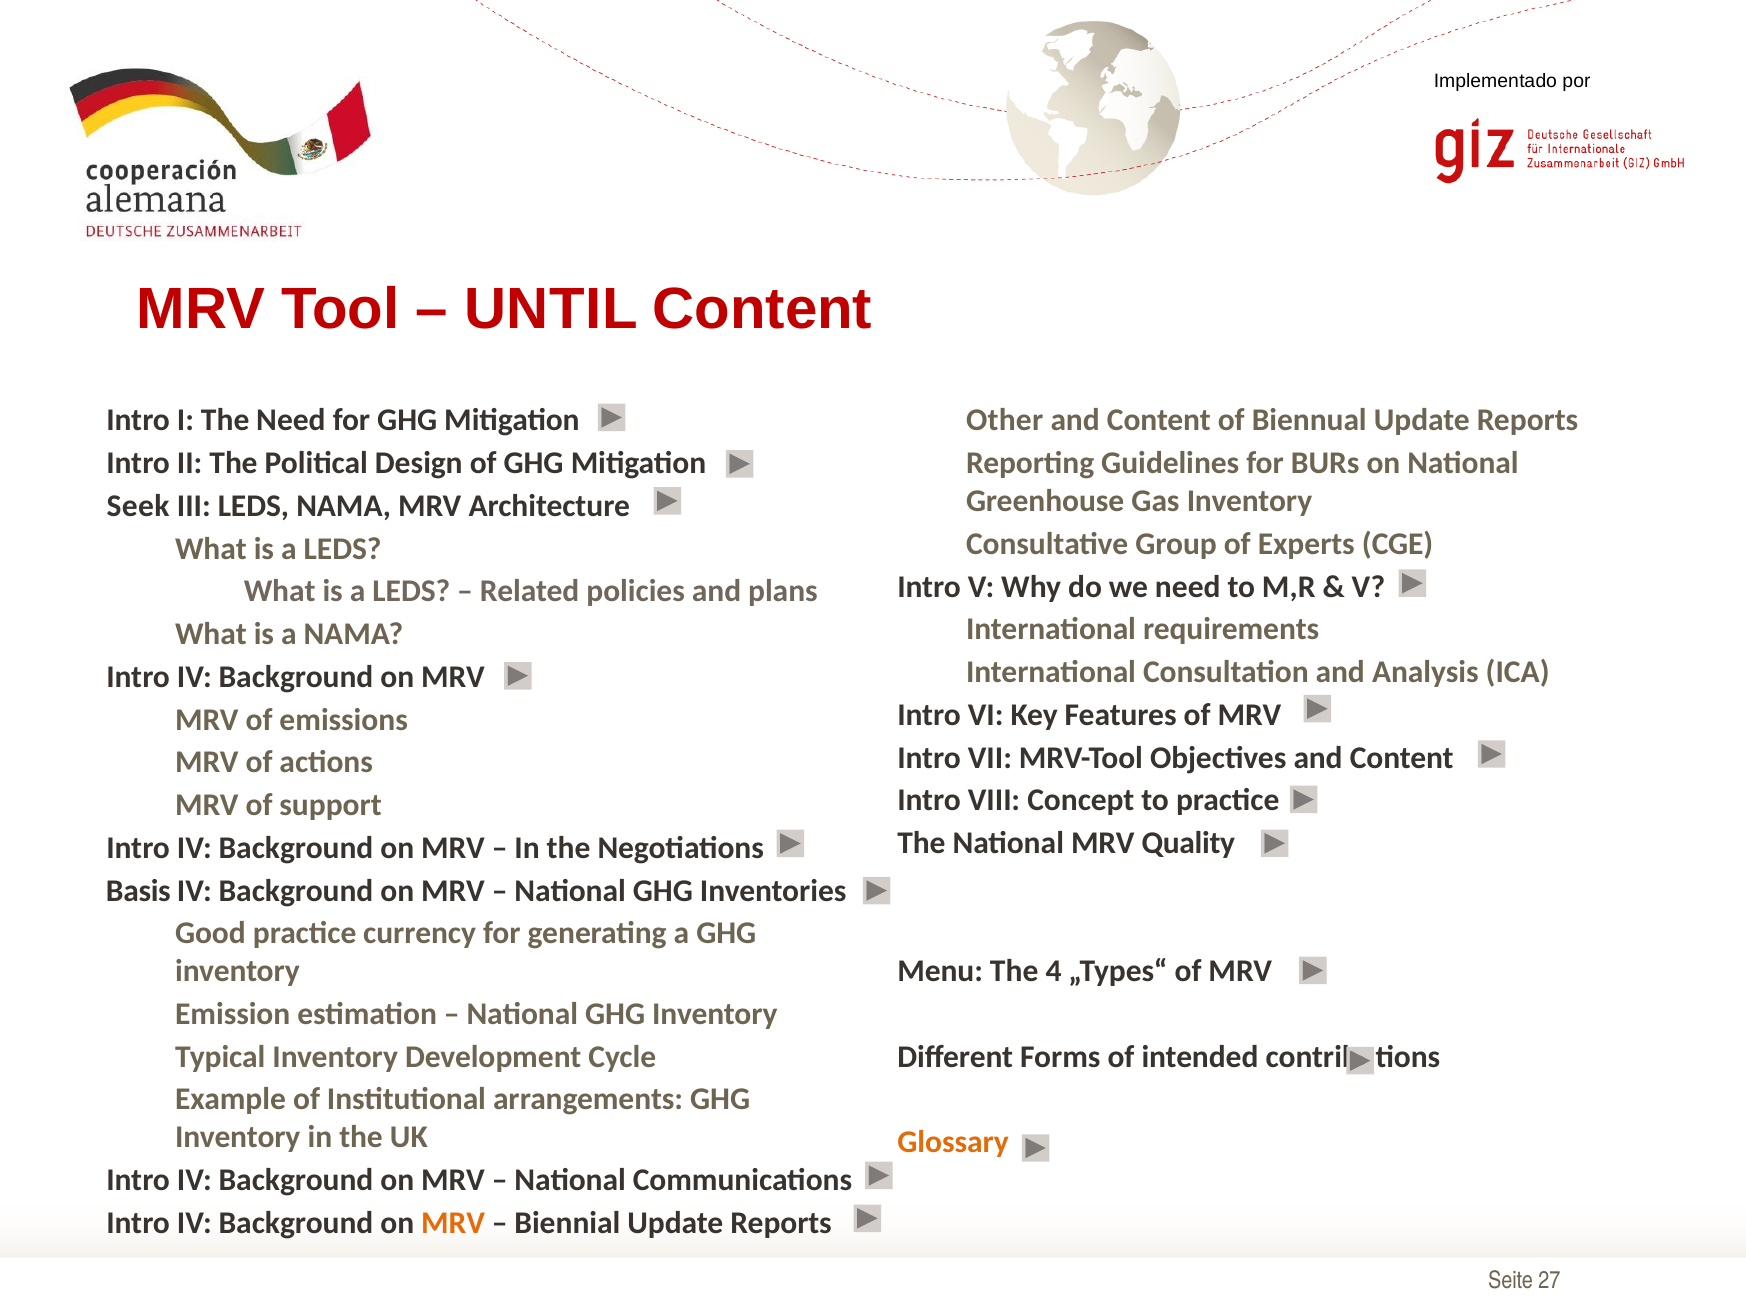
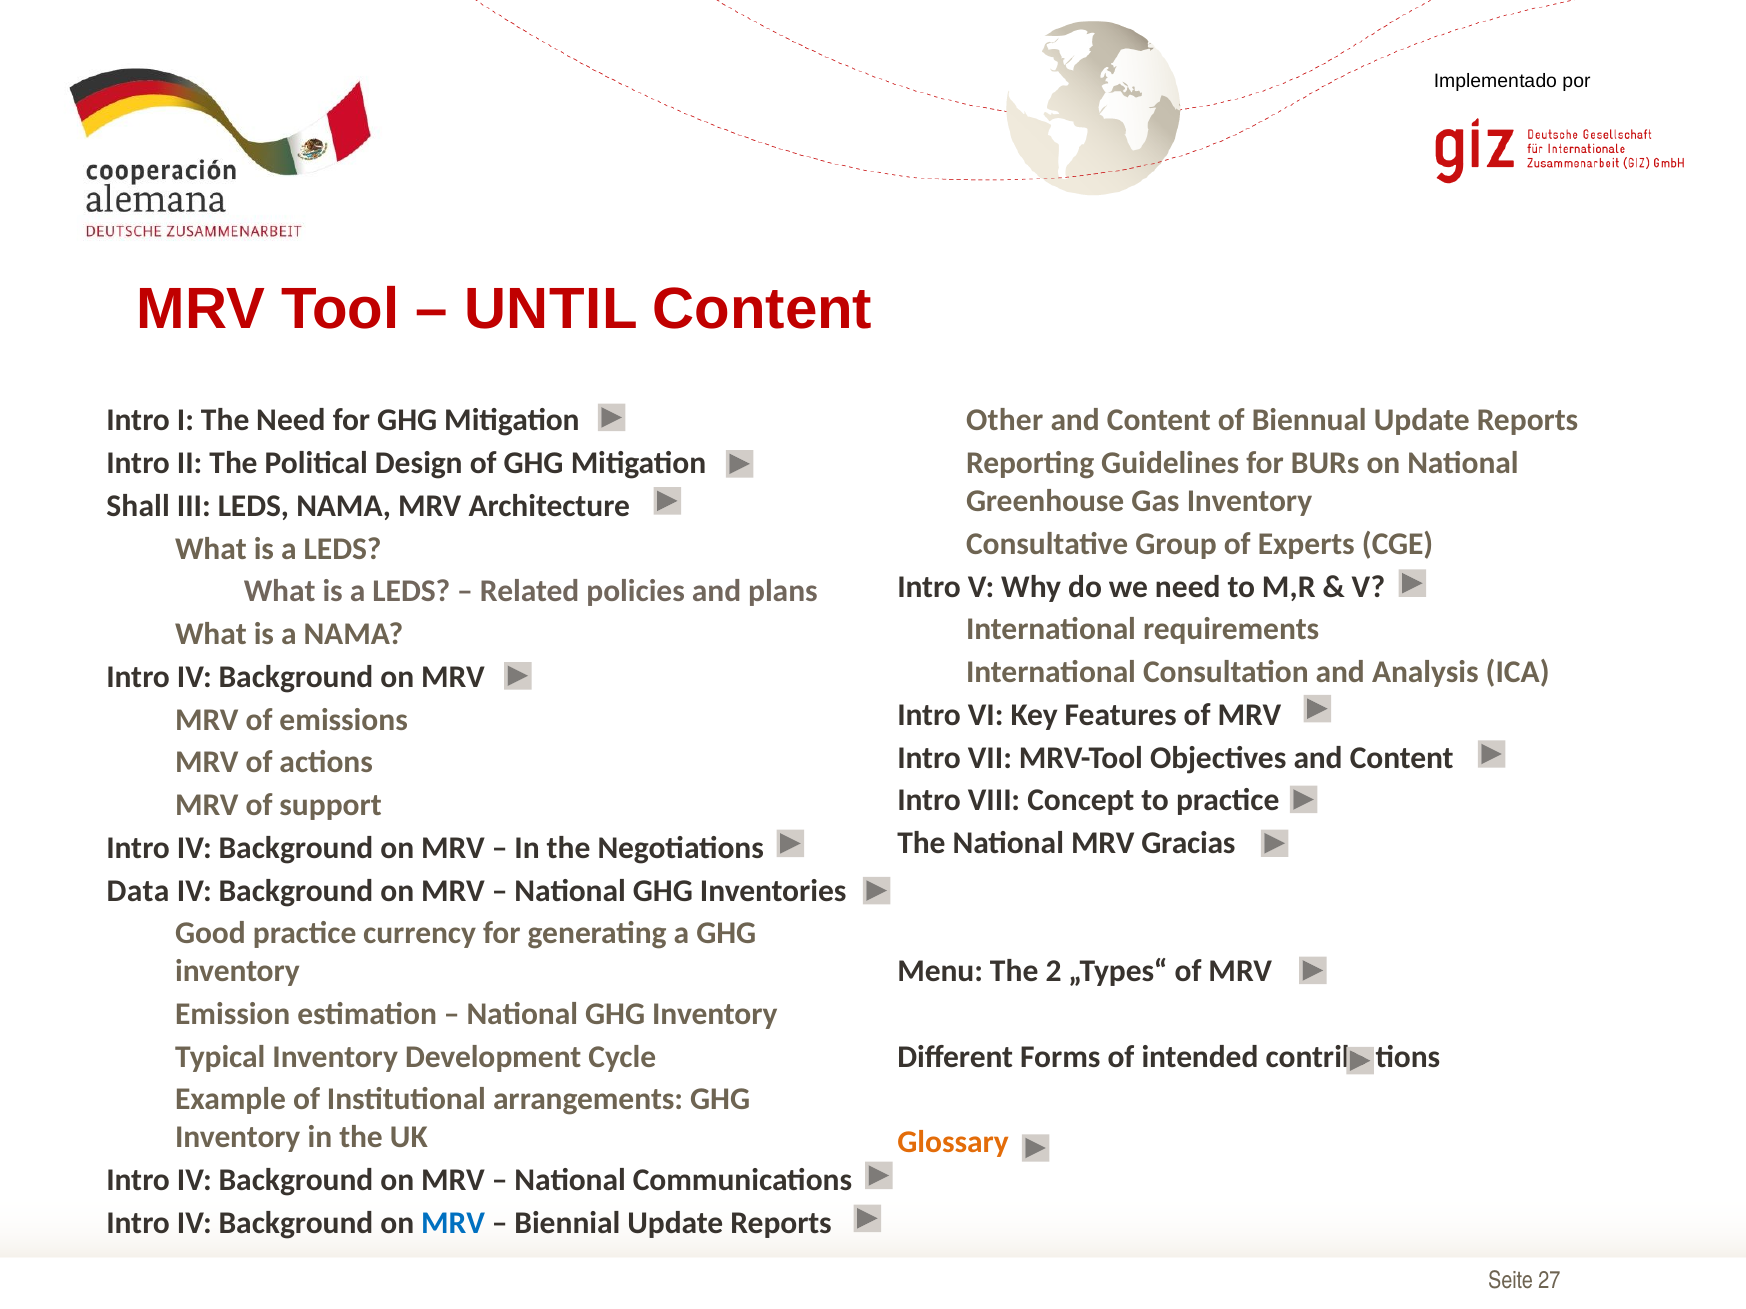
Seek: Seek -> Shall
Quality: Quality -> Gracias
Basis: Basis -> Data
4: 4 -> 2
MRV at (453, 1223) colour: orange -> blue
